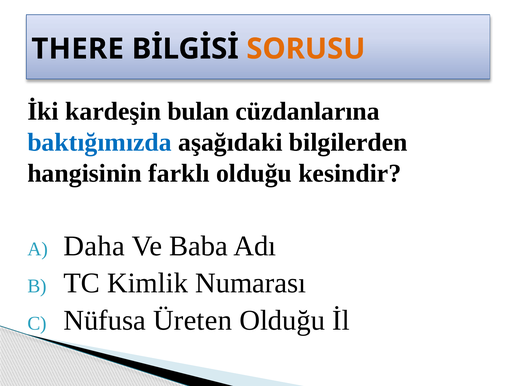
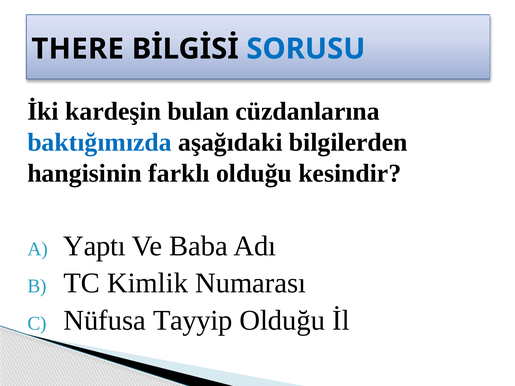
SORUSU colour: orange -> blue
Daha: Daha -> Yaptı
Üreten: Üreten -> Tayyip
